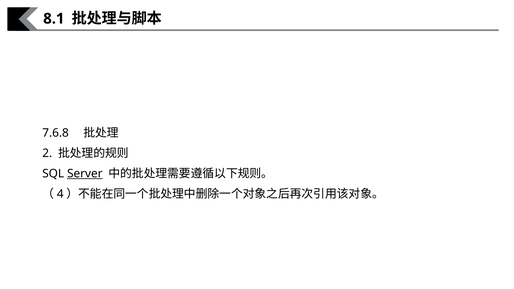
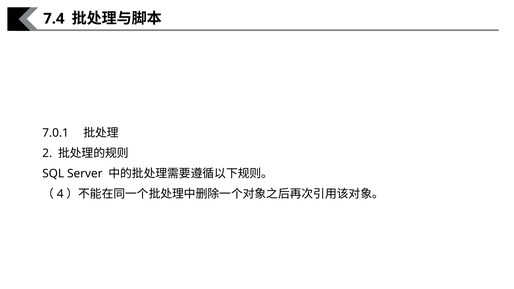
8.1: 8.1 -> 7.4
7.6.8: 7.6.8 -> 7.0.1
Server underline: present -> none
